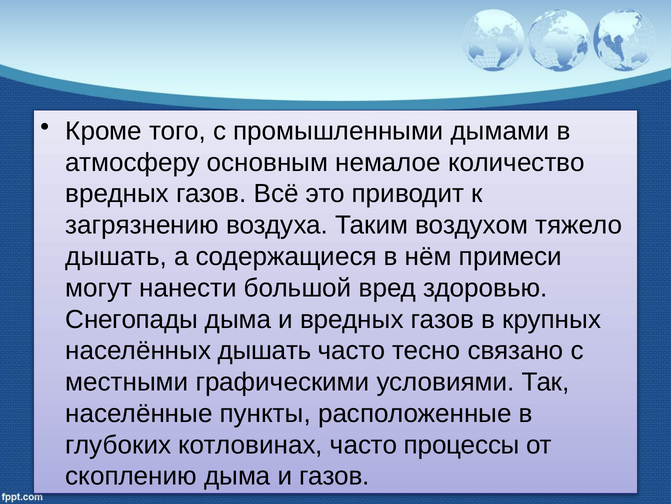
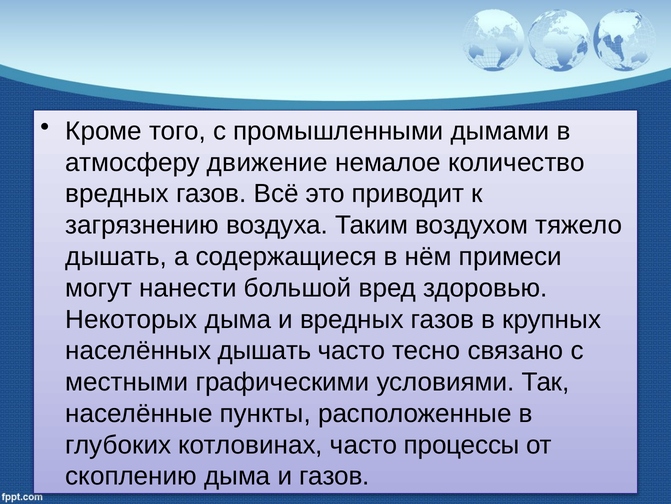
основным: основным -> движение
Снегопады: Снегопады -> Некоторых
